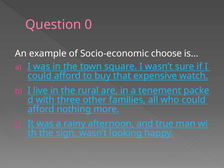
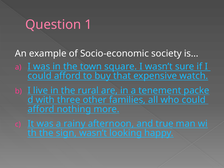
0: 0 -> 1
choose: choose -> society
